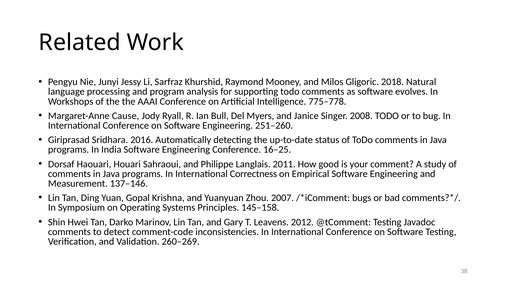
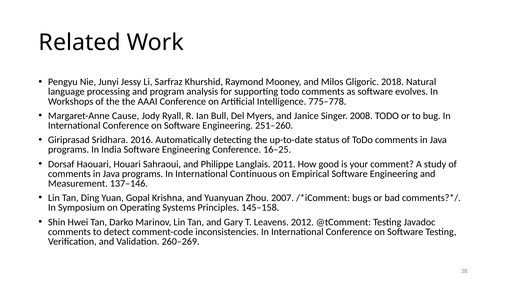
Correctness: Correctness -> Continuous
